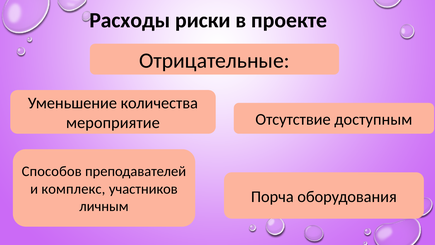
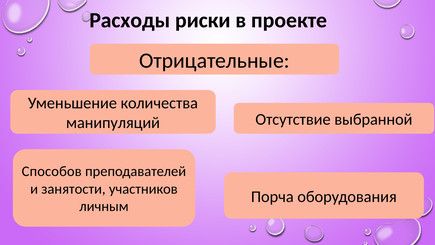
доступным: доступным -> выбранной
мероприятие: мероприятие -> манипуляций
комплекс: комплекс -> занятости
